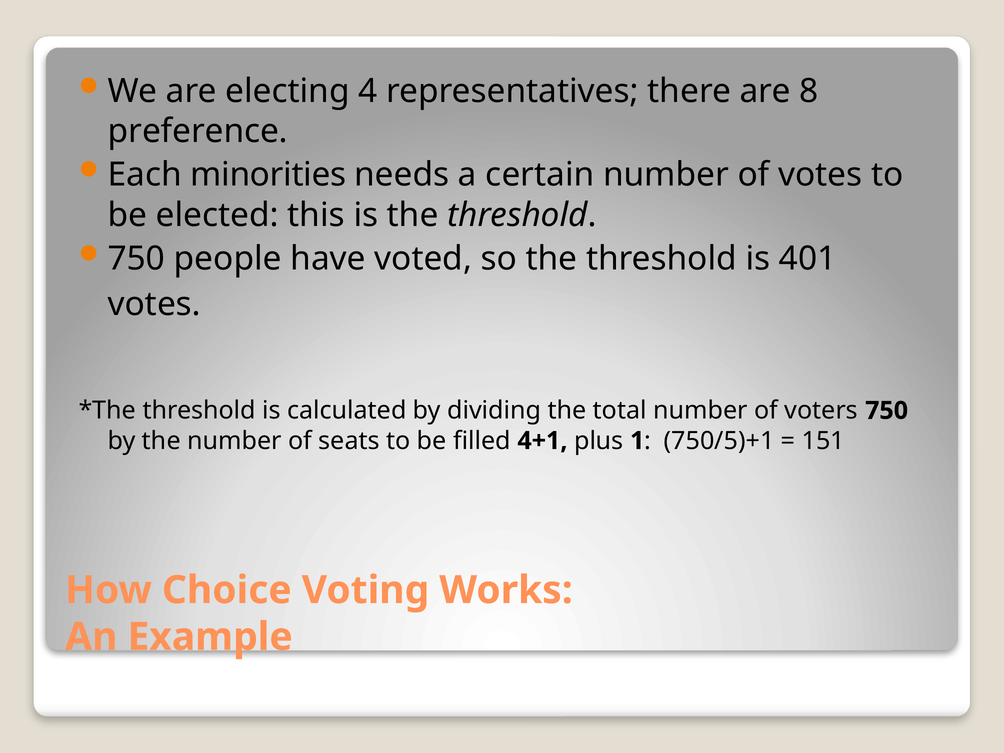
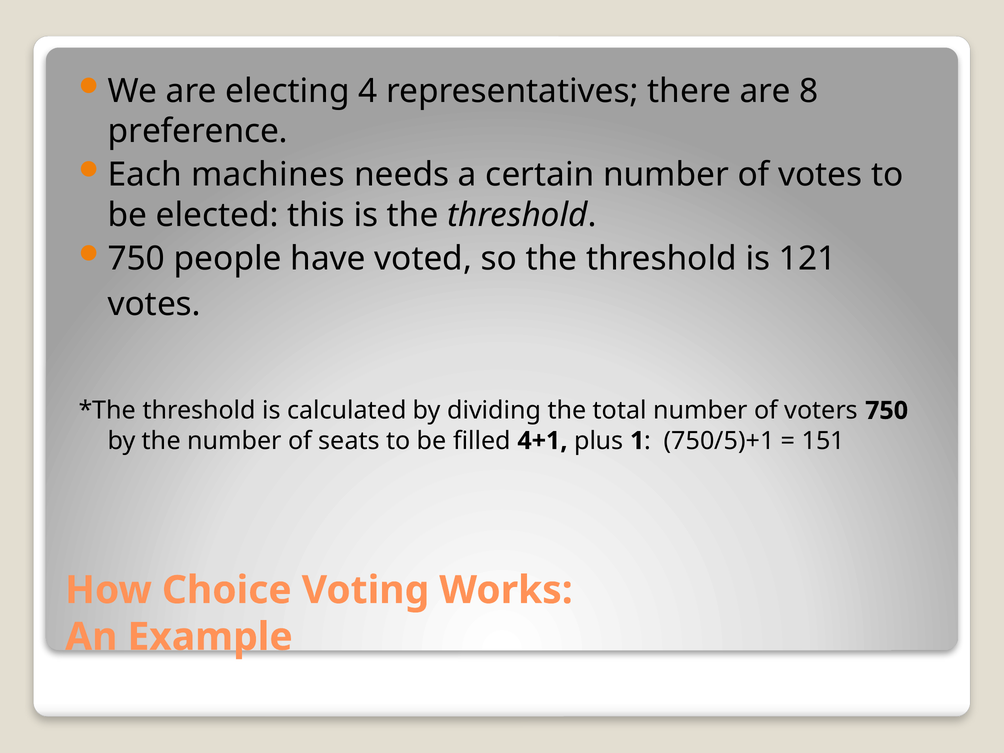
minorities: minorities -> machines
401: 401 -> 121
